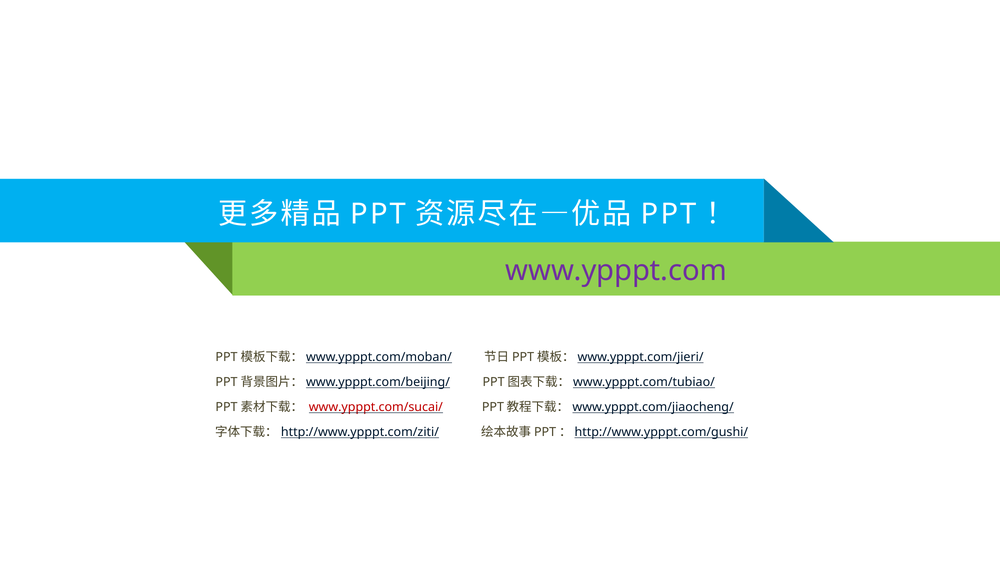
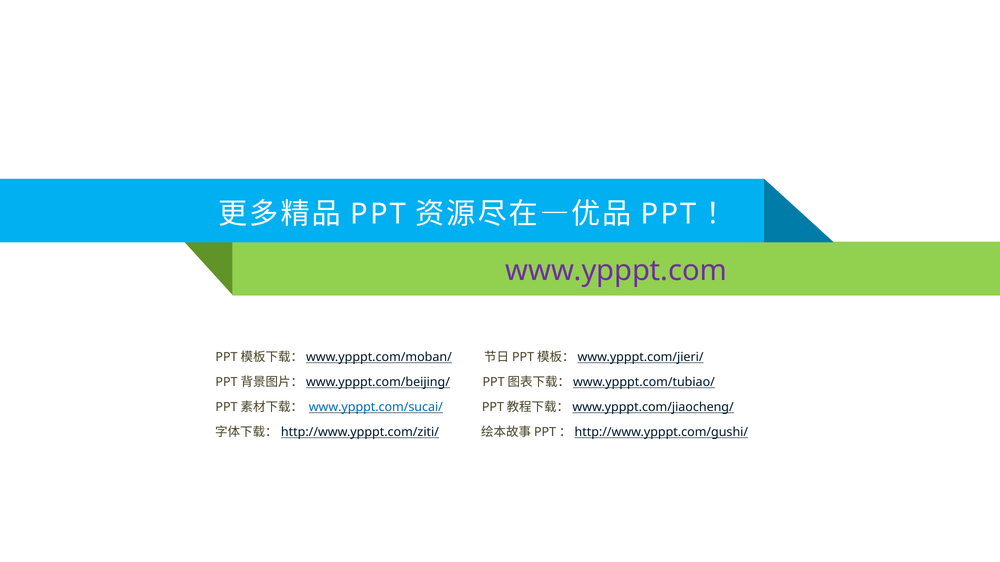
www.ypppt.com/sucai/ colour: red -> blue
